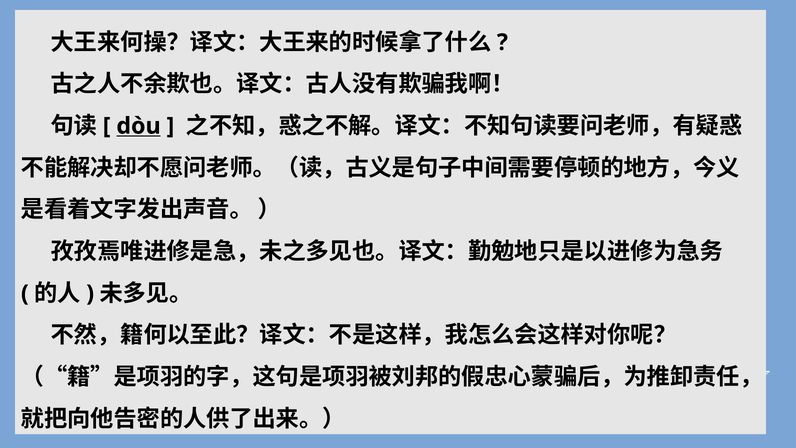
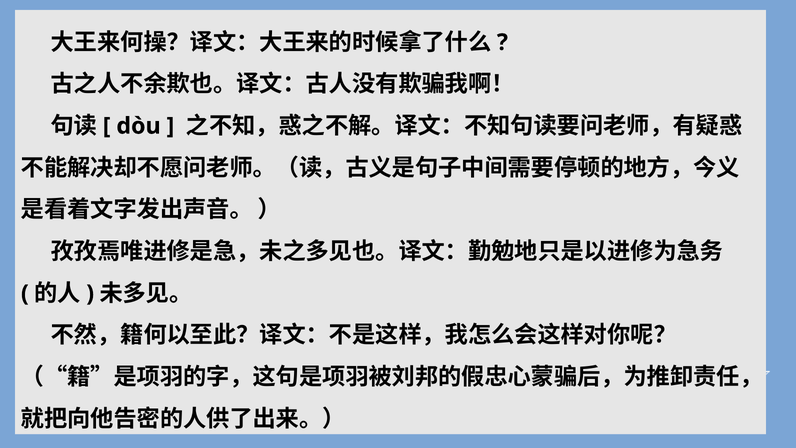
dòu underline: present -> none
